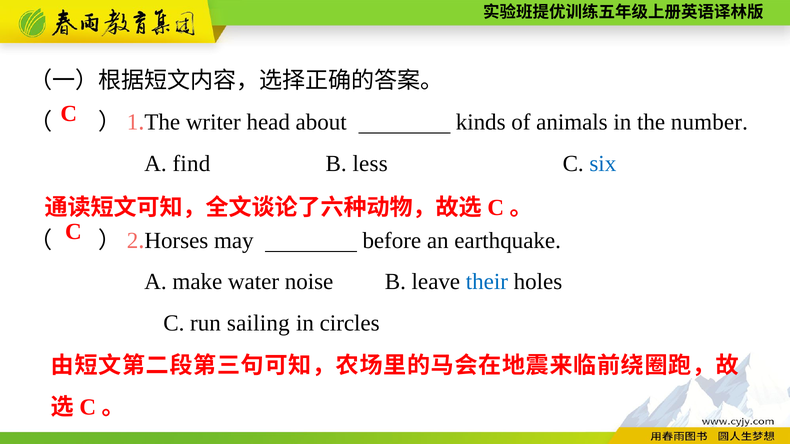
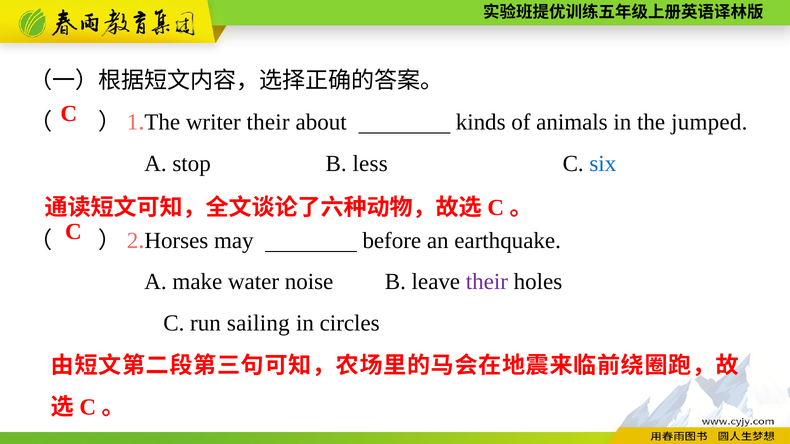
writer head: head -> their
number: number -> jumped
find: find -> stop
their at (487, 282) colour: blue -> purple
